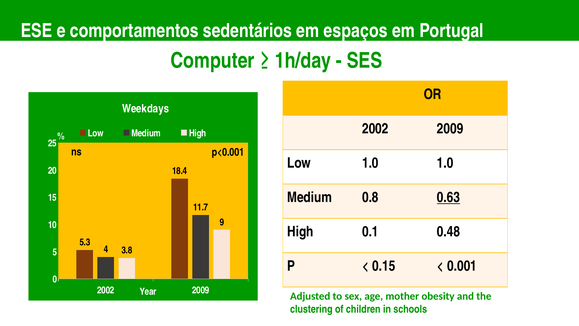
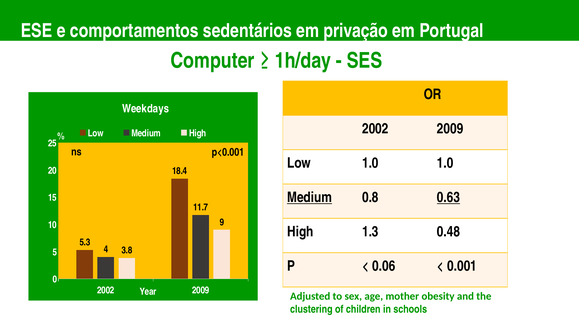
espaços: espaços -> privação
Medium at (310, 197) underline: none -> present
0.1: 0.1 -> 1.3
0.15: 0.15 -> 0.06
